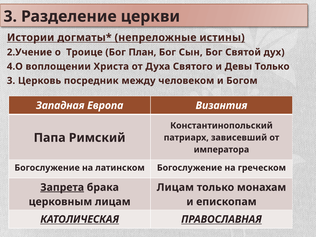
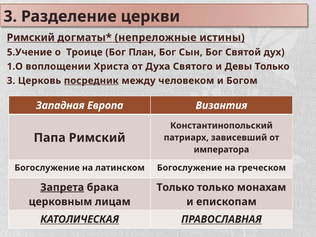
Истории at (31, 38): Истории -> Римский
2.Учение: 2.Учение -> 5.Учение
4.О: 4.О -> 1.О
посредник underline: none -> present
Лицам at (175, 187): Лицам -> Только
